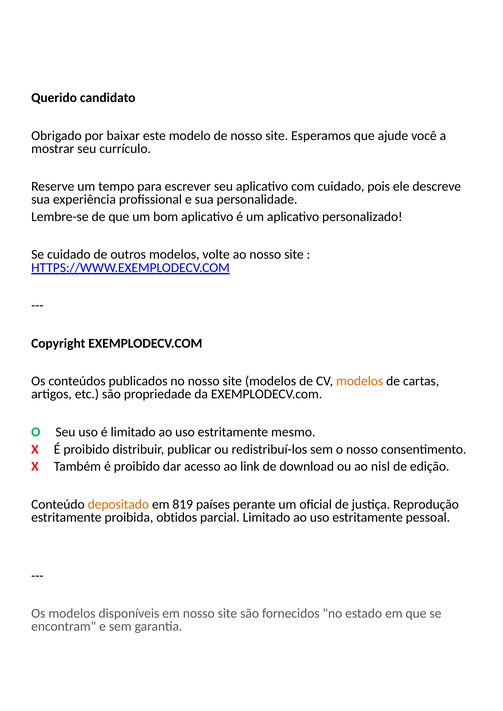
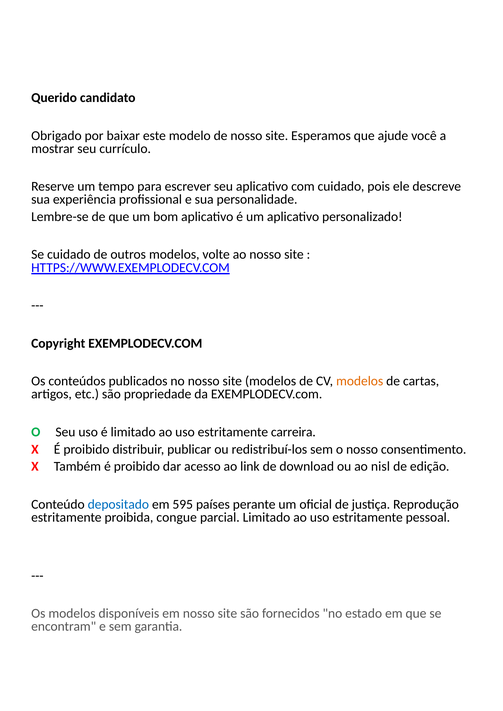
mesmo: mesmo -> carreira
depositado colour: orange -> blue
819: 819 -> 595
obtidos: obtidos -> congue
